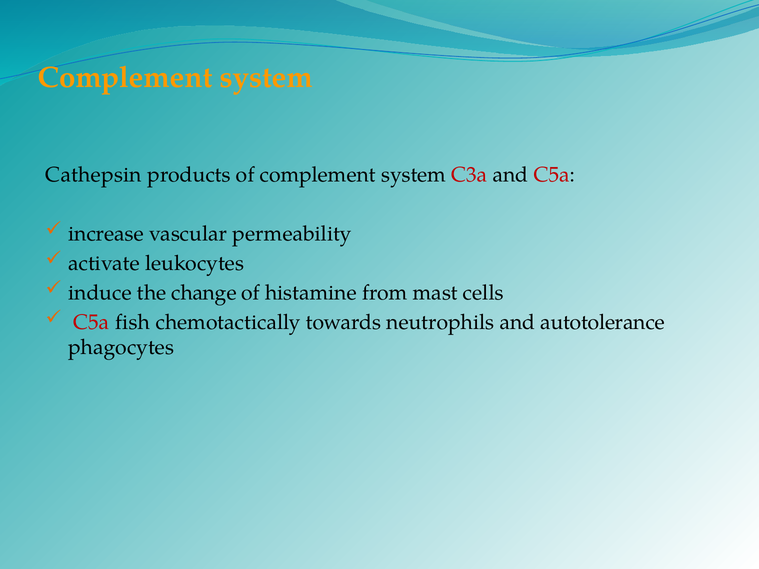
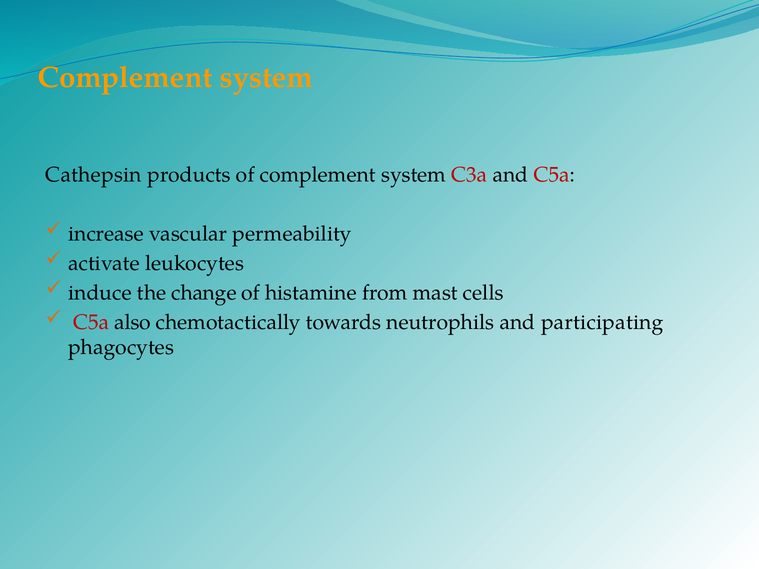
fish: fish -> also
autotolerance: autotolerance -> participating
